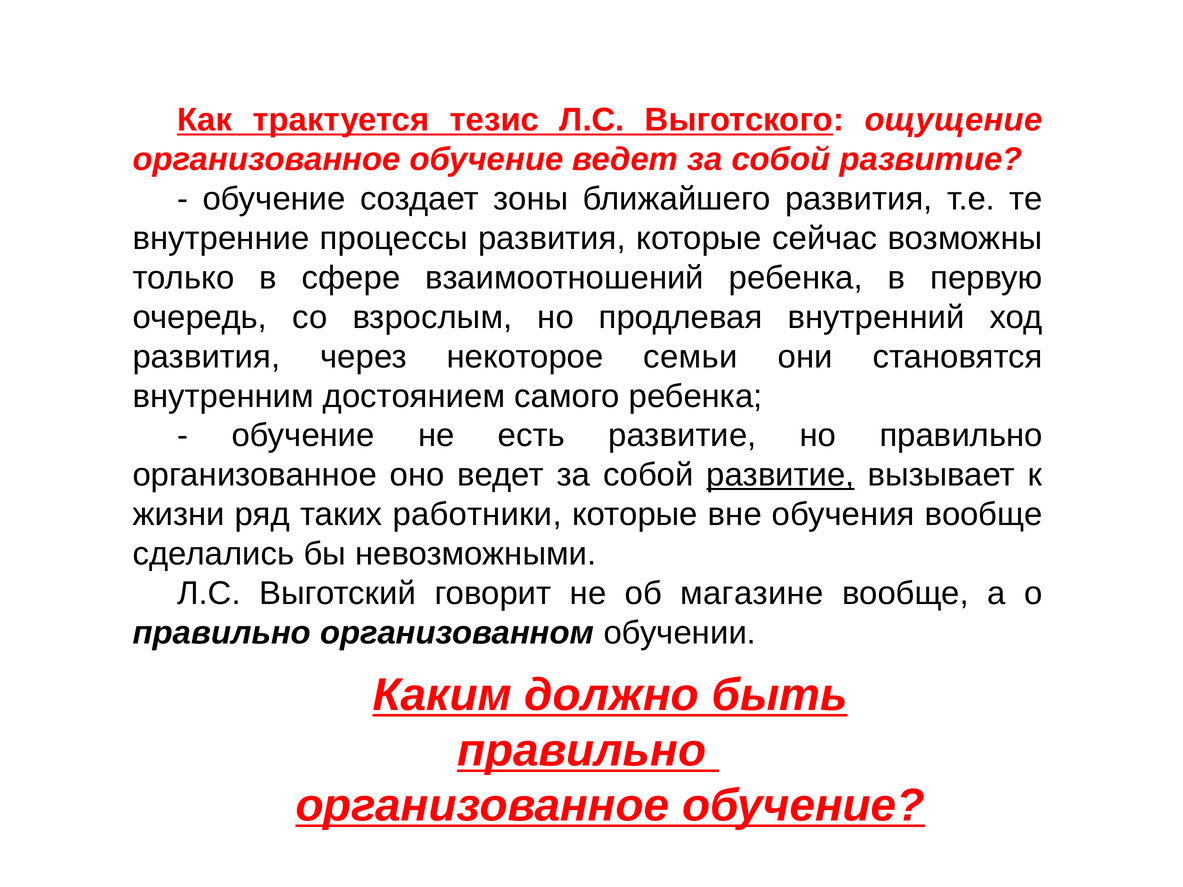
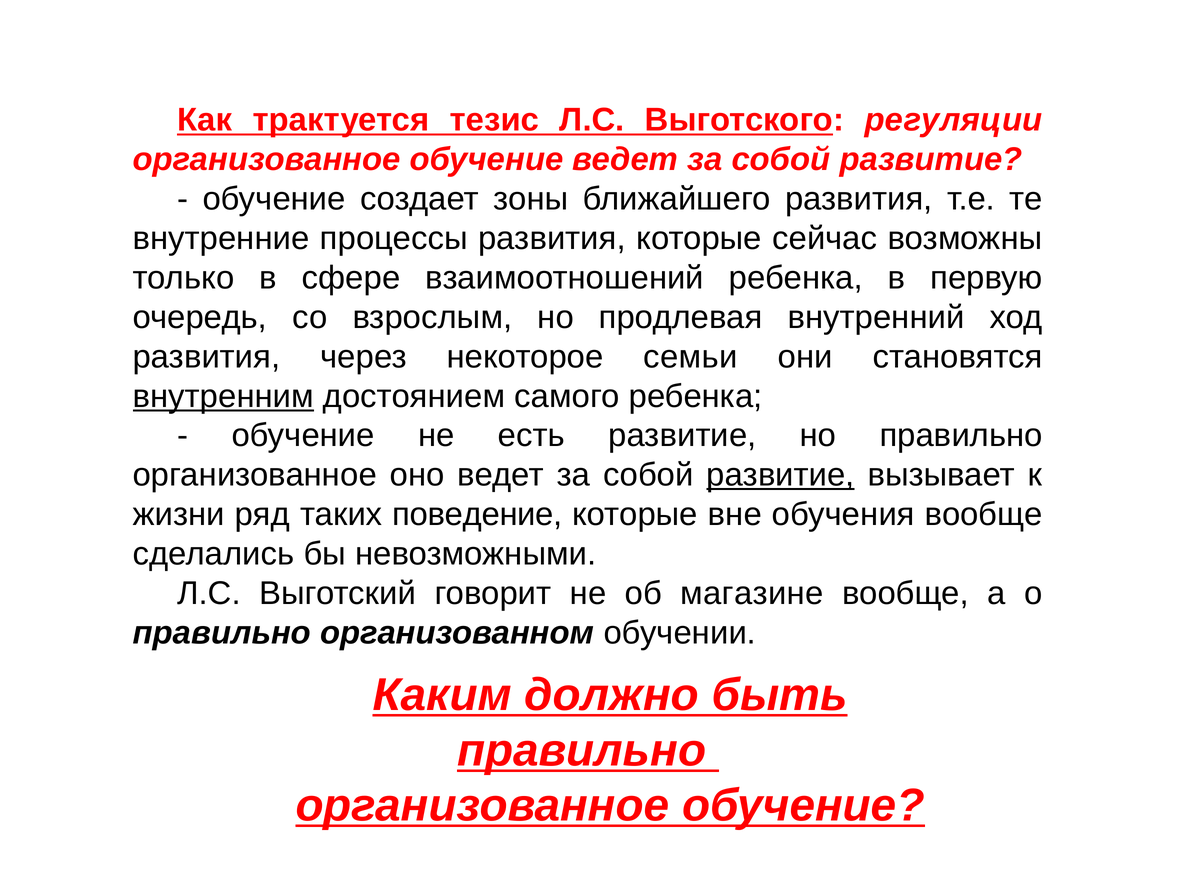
ощущение: ощущение -> регуляции
внутренним underline: none -> present
работники: работники -> поведение
